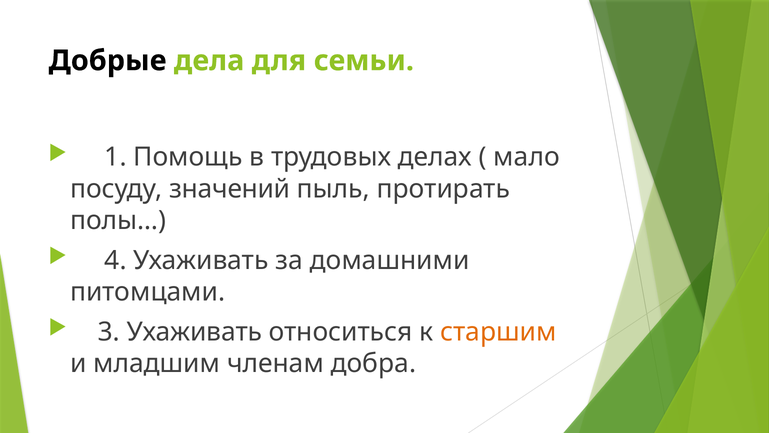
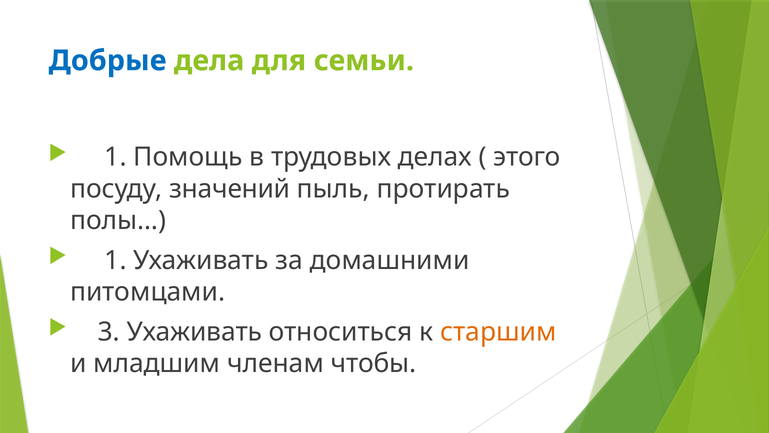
Добрые colour: black -> blue
мало: мало -> этого
4 at (116, 260): 4 -> 1
добра: добра -> чтобы
